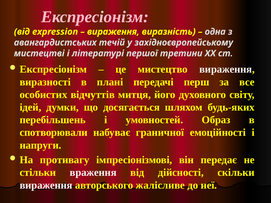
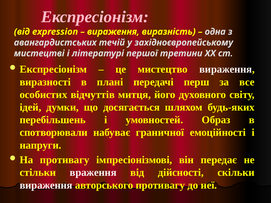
авторського жалісливе: жалісливе -> противагу
